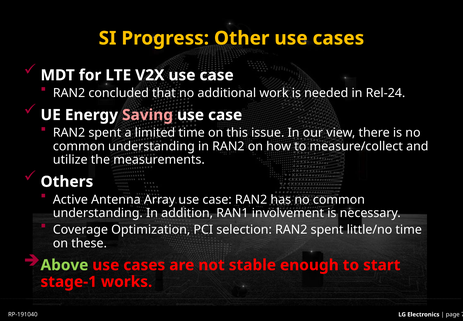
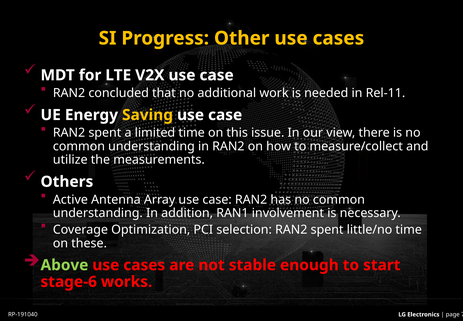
Rel-24: Rel-24 -> Rel-11
Saving colour: pink -> yellow
stage-1: stage-1 -> stage-6
